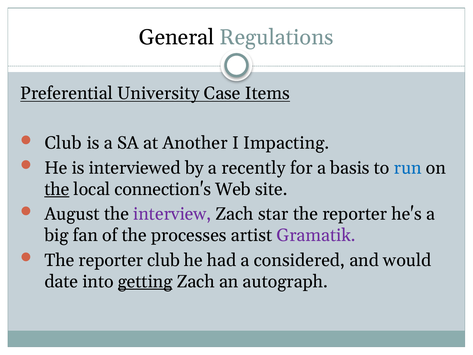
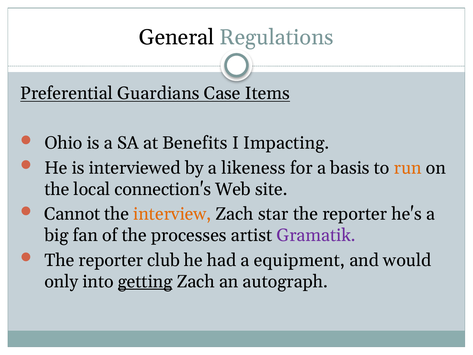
University: University -> Guardians
Club at (63, 143): Club -> Ohio
Another: Another -> Benefits
recently: recently -> likeness
run colour: blue -> orange
the at (57, 189) underline: present -> none
August: August -> Cannot
interview colour: purple -> orange
considered: considered -> equipment
date: date -> only
